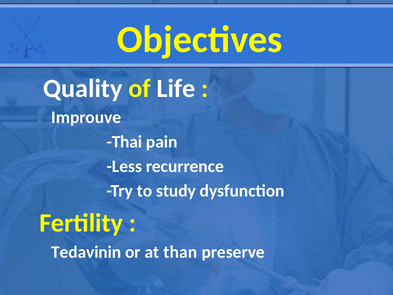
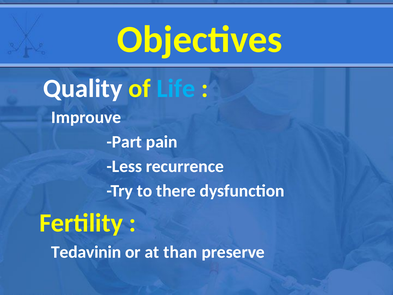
Life colour: white -> light blue
Thai: Thai -> Part
study: study -> there
